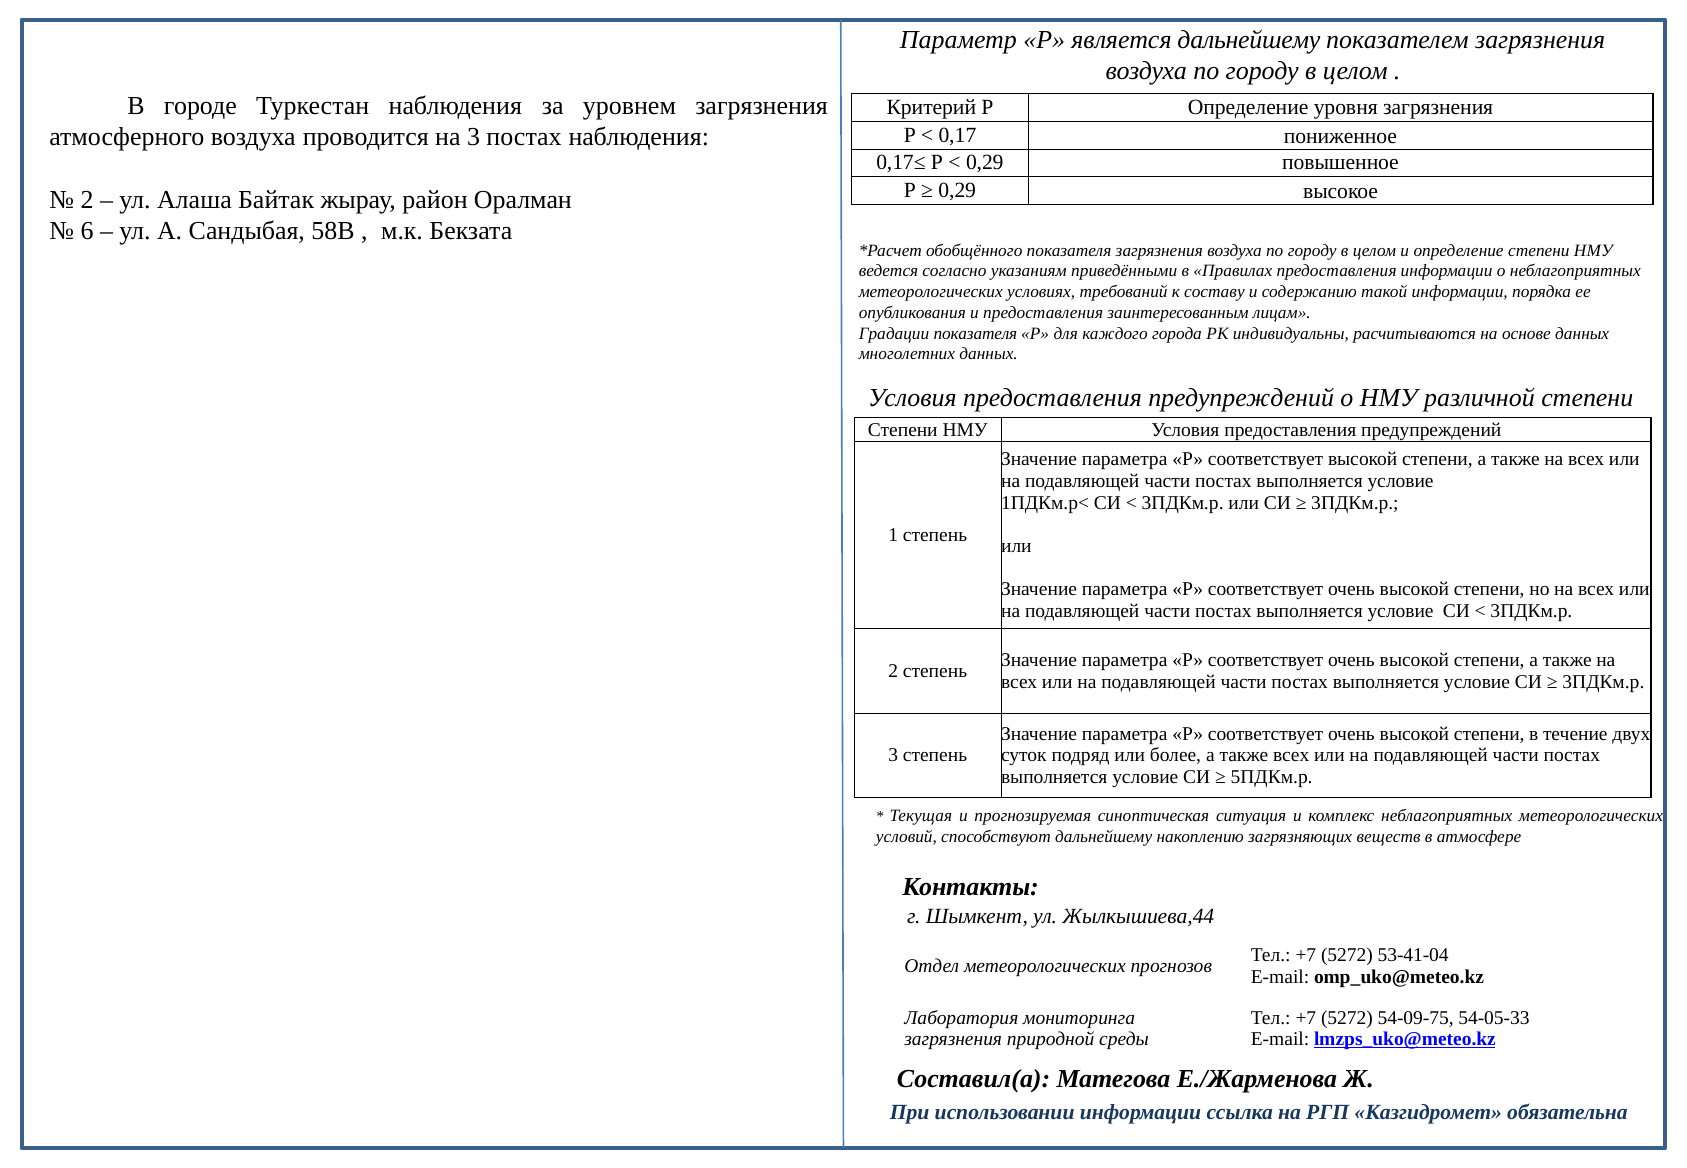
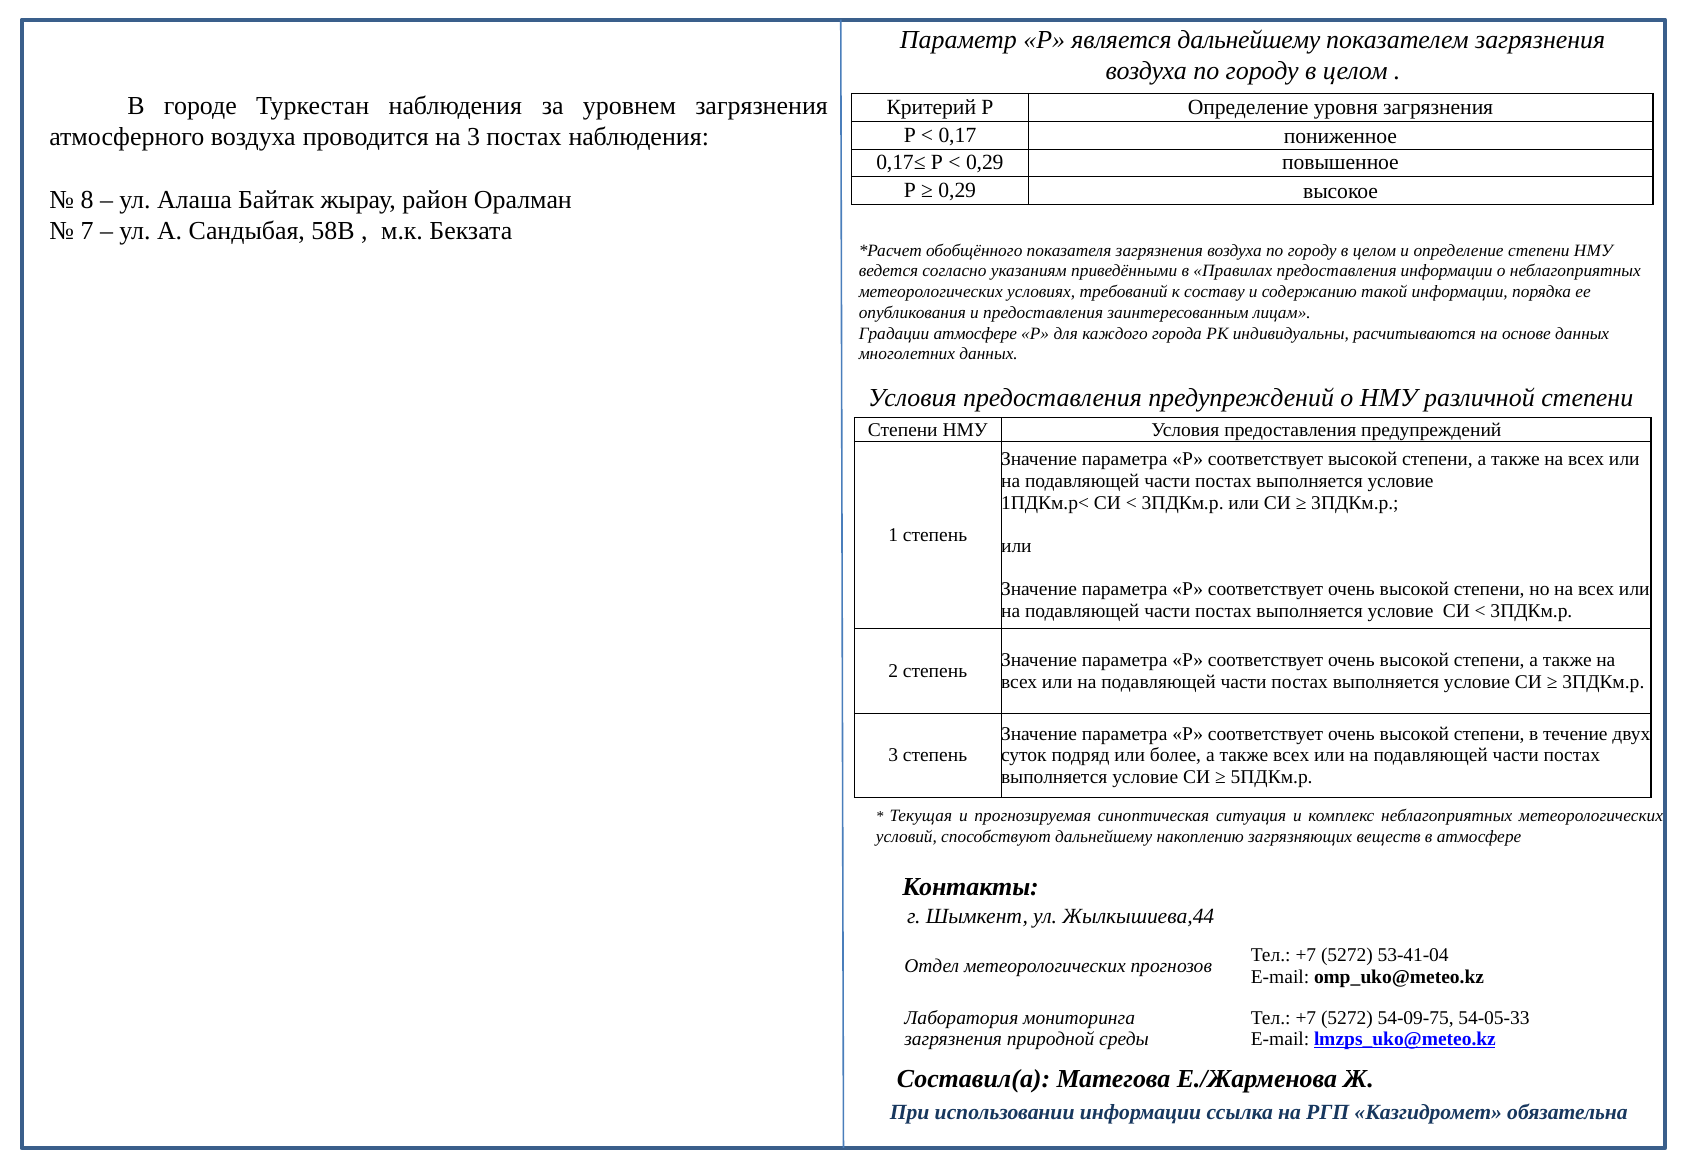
2 at (87, 200): 2 -> 8
6: 6 -> 7
Градации показателя: показателя -> атмосфере
